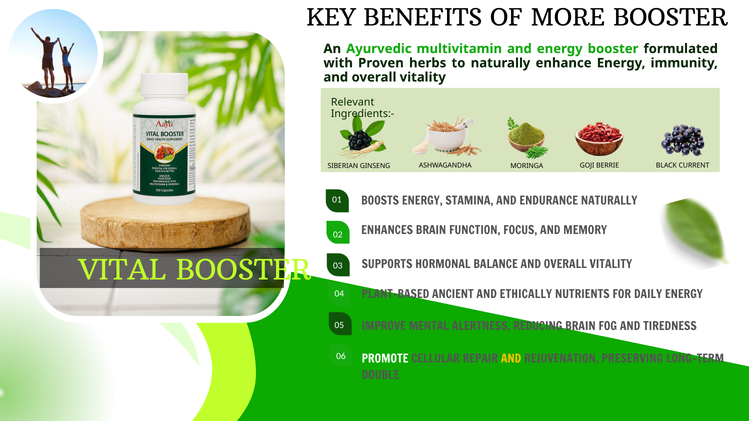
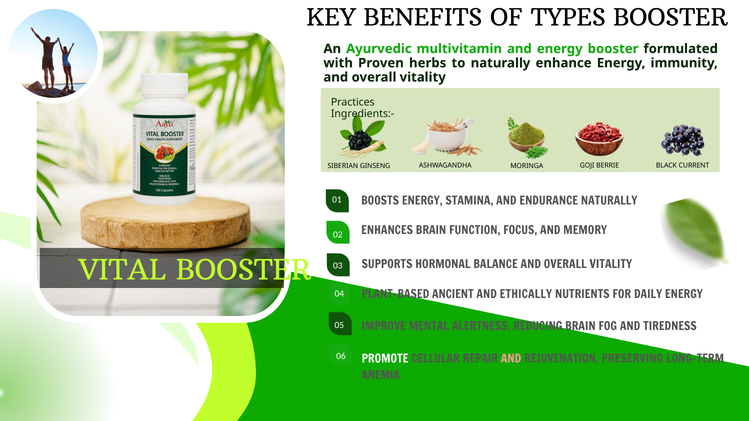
MORE: MORE -> TYPES
Relevant: Relevant -> Practices
AND at (511, 359) colour: yellow -> pink
DOUBLE: DOUBLE -> ANEMIA
